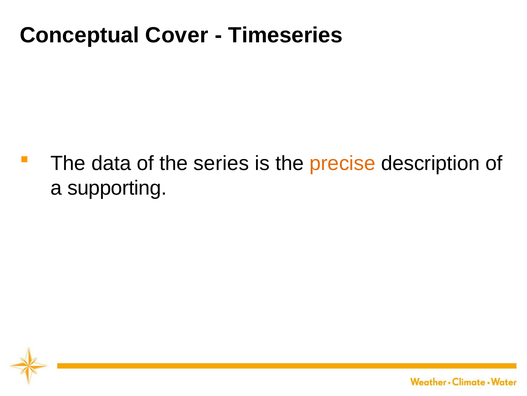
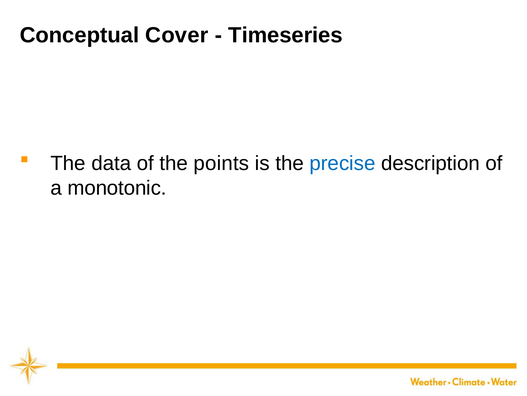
series: series -> points
precise colour: orange -> blue
supporting: supporting -> monotonic
